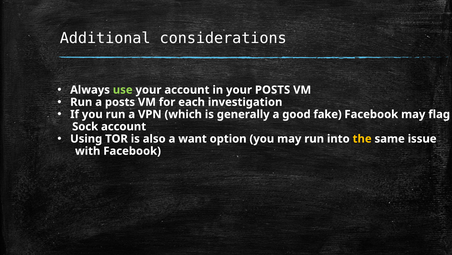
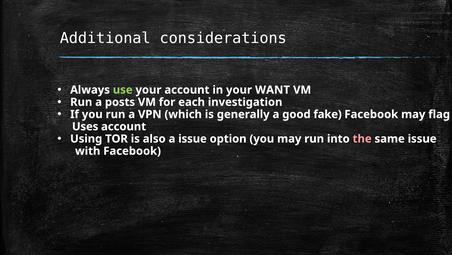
your POSTS: POSTS -> WANT
Sock: Sock -> Uses
a want: want -> issue
the colour: yellow -> pink
